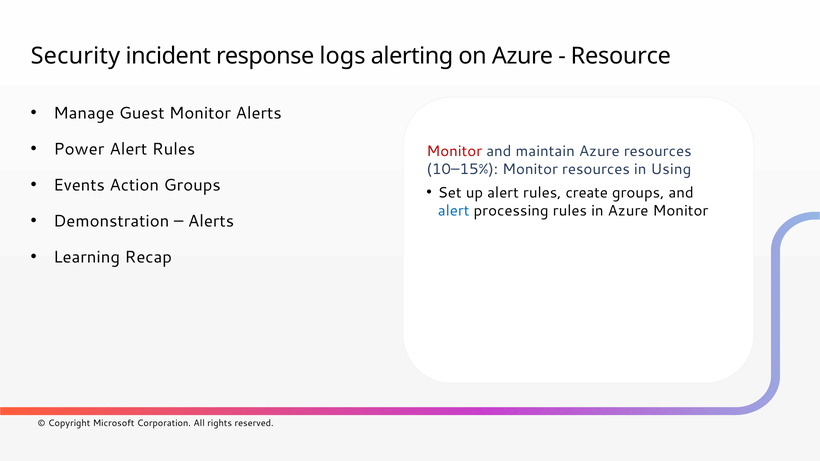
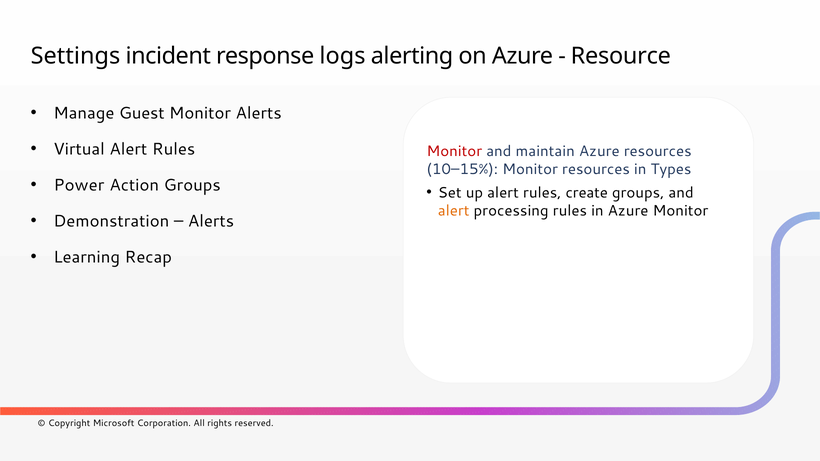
Security: Security -> Settings
Power: Power -> Virtual
Using: Using -> Types
Events: Events -> Power
alert at (454, 211) colour: blue -> orange
